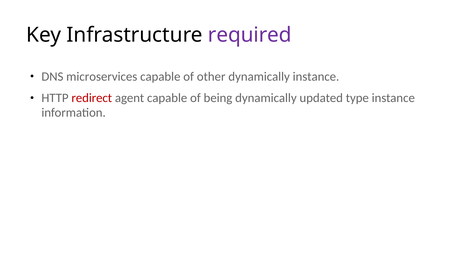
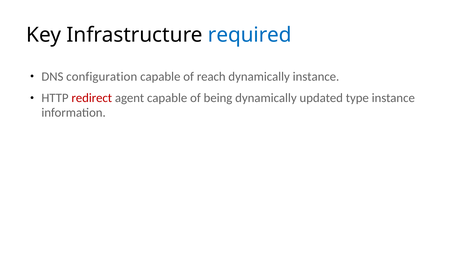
required colour: purple -> blue
microservices: microservices -> configuration
other: other -> reach
